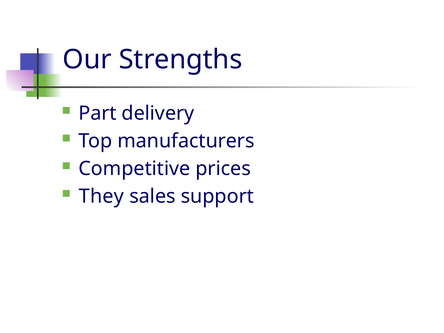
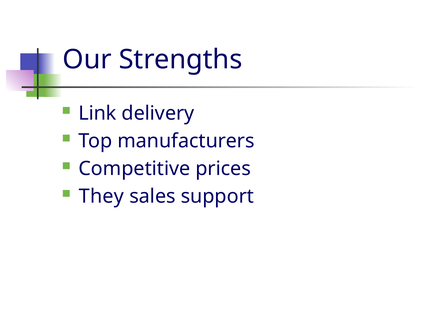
Part: Part -> Link
